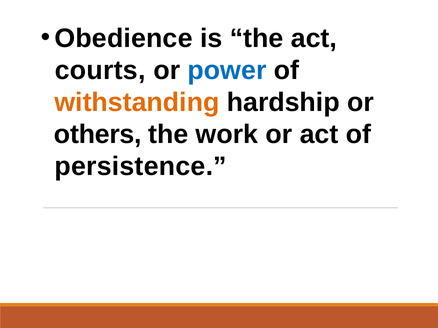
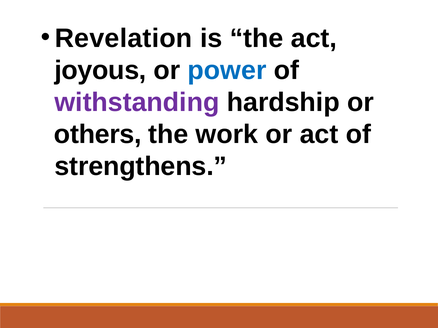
Obedience: Obedience -> Revelation
courts: courts -> joyous
withstanding colour: orange -> purple
persistence: persistence -> strengthens
